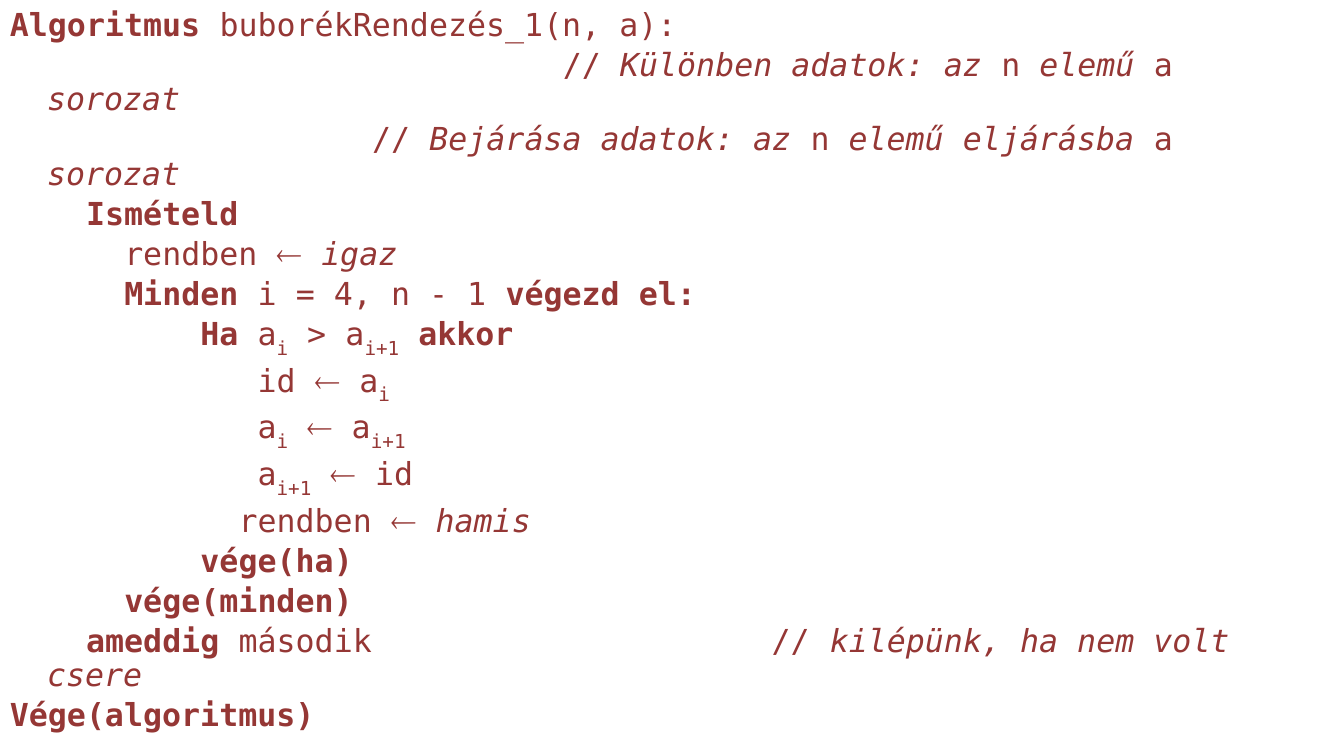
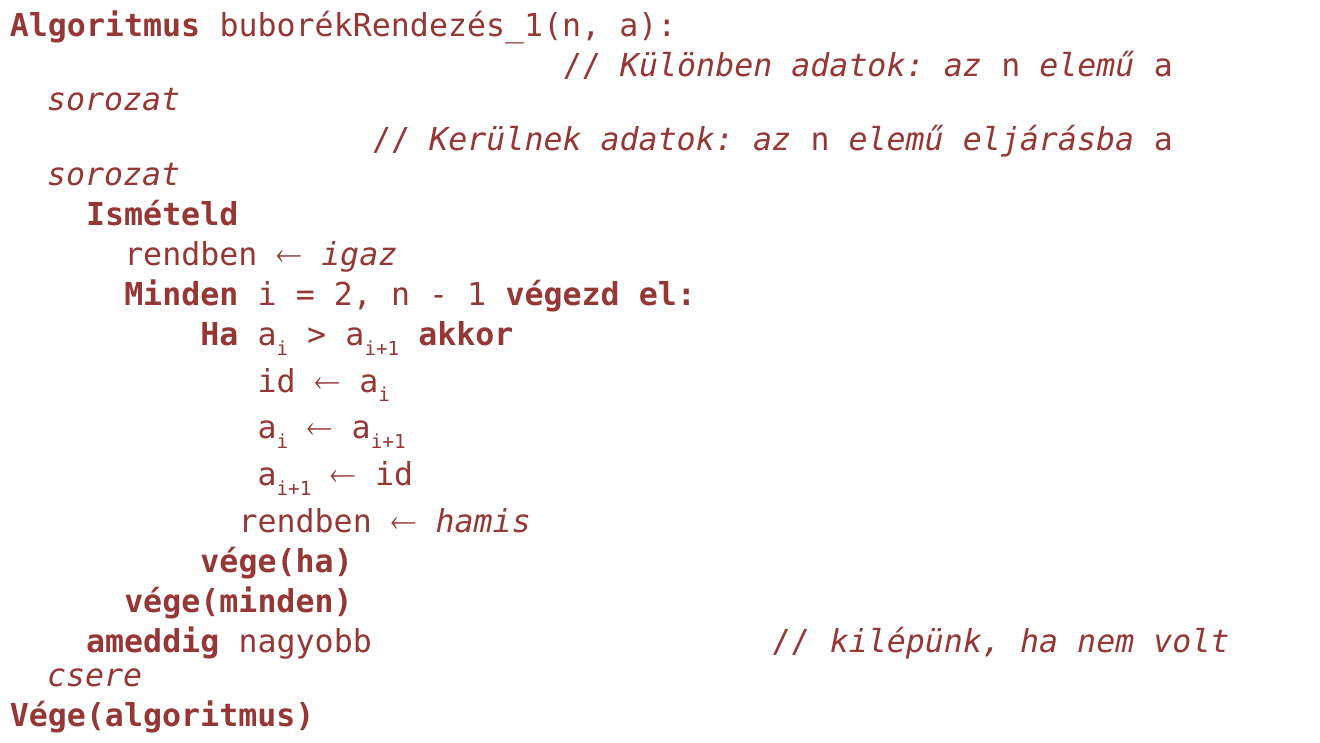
Bejárása: Bejárása -> Kerülnek
4: 4 -> 2
második: második -> nagyobb
